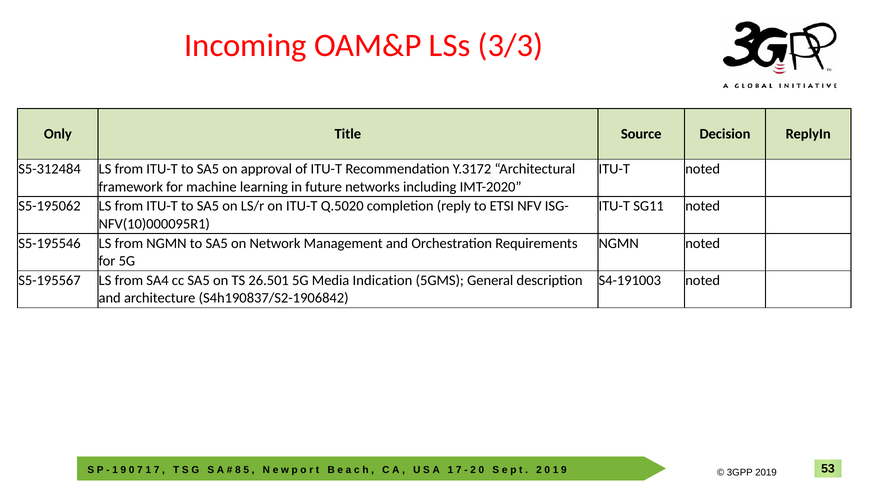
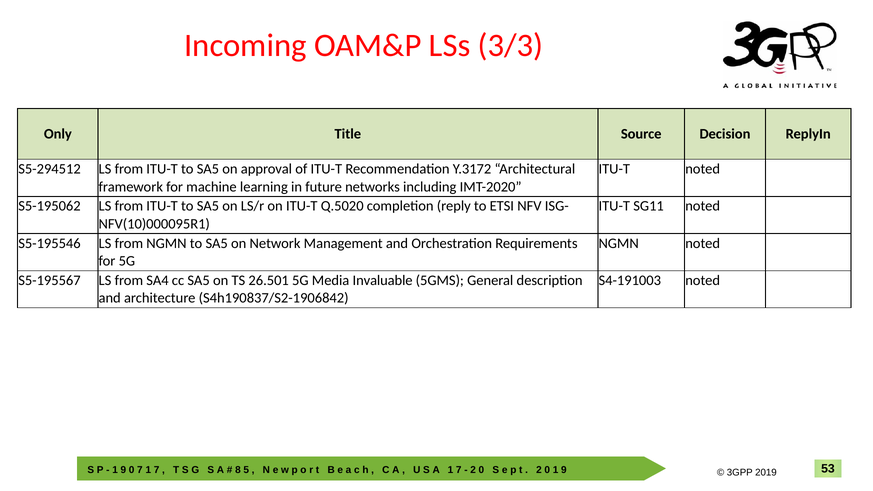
S5-312484: S5-312484 -> S5-294512
Indication: Indication -> Invaluable
